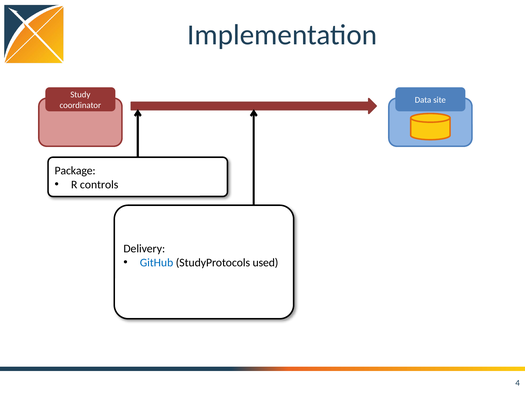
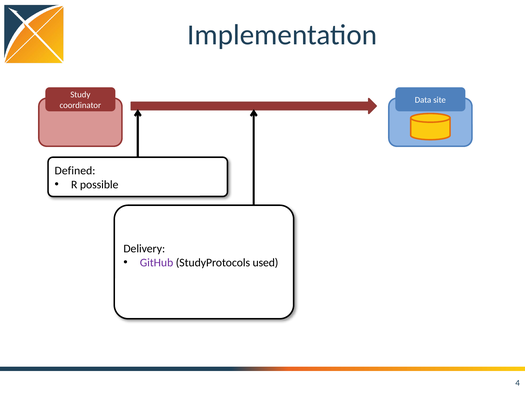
Package: Package -> Defined
controls: controls -> possible
GitHub colour: blue -> purple
